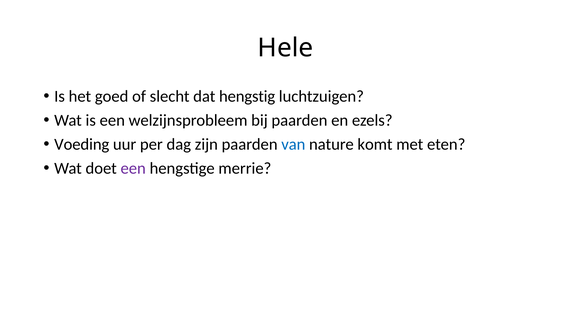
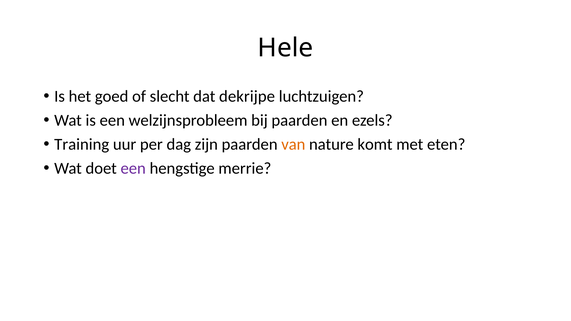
hengstig: hengstig -> dekrijpe
Voeding: Voeding -> Training
van colour: blue -> orange
